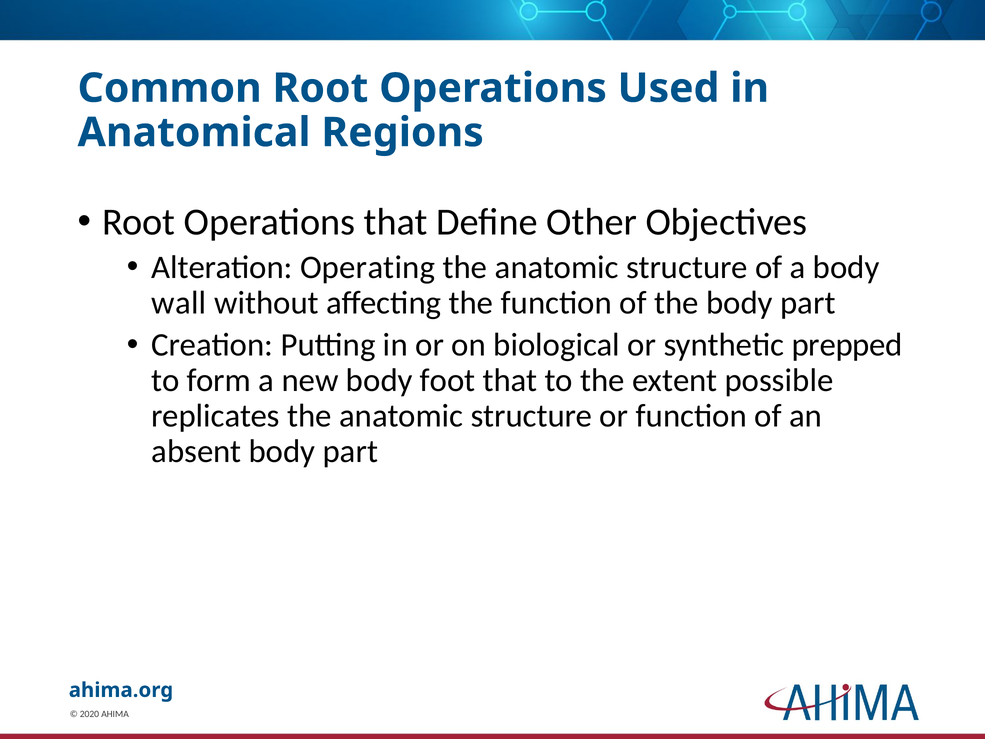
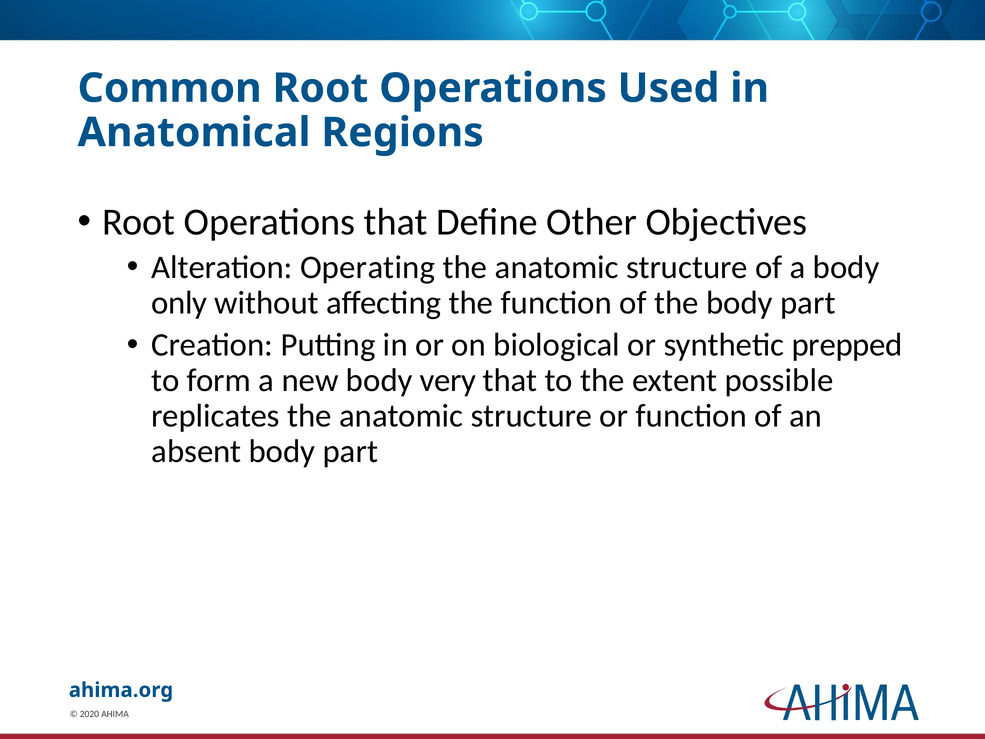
wall: wall -> only
foot: foot -> very
